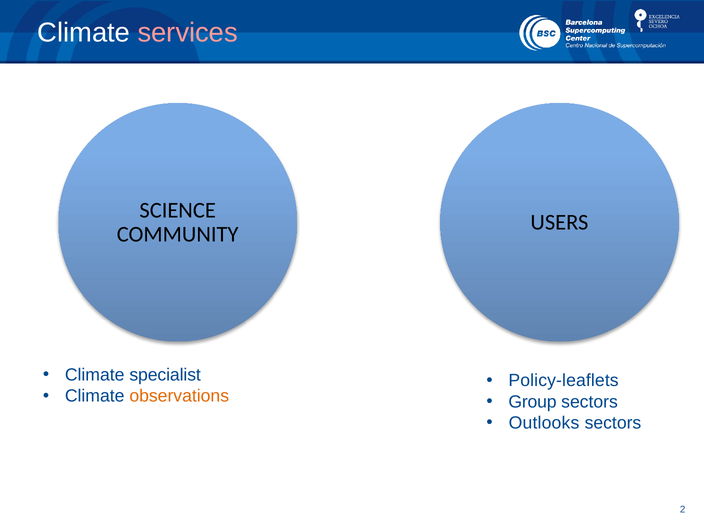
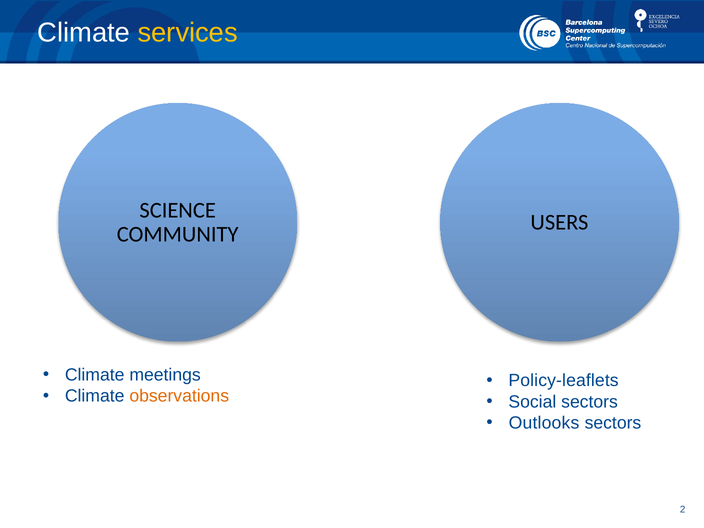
services colour: pink -> yellow
specialist: specialist -> meetings
Group: Group -> Social
